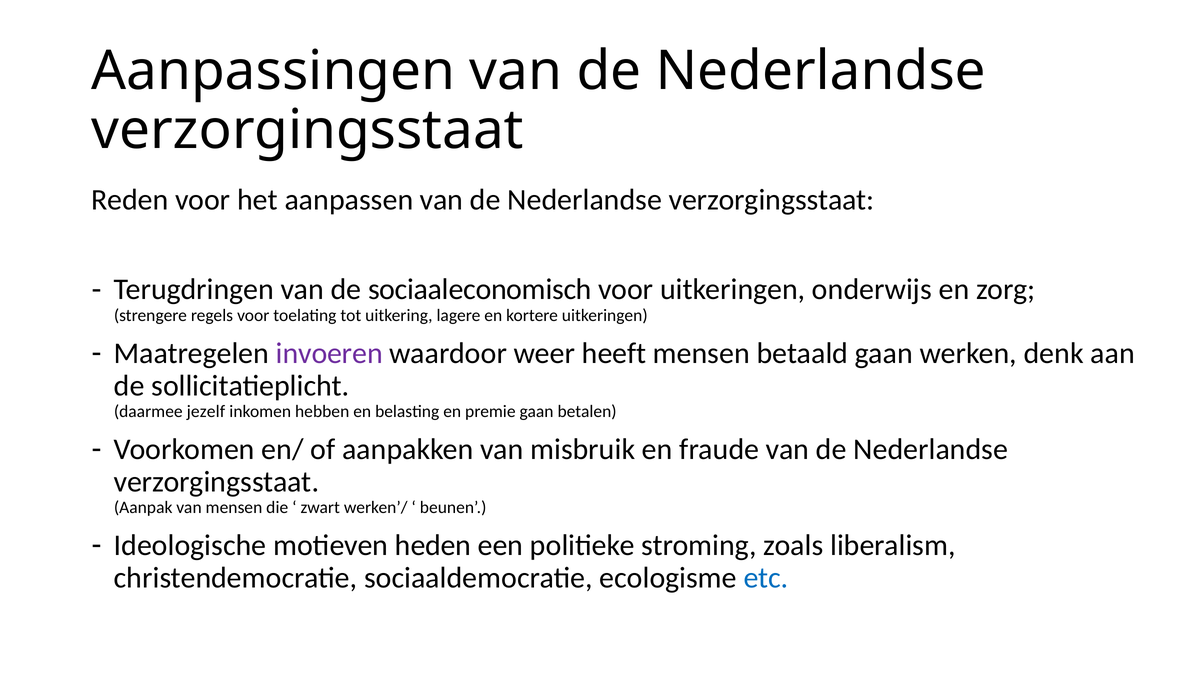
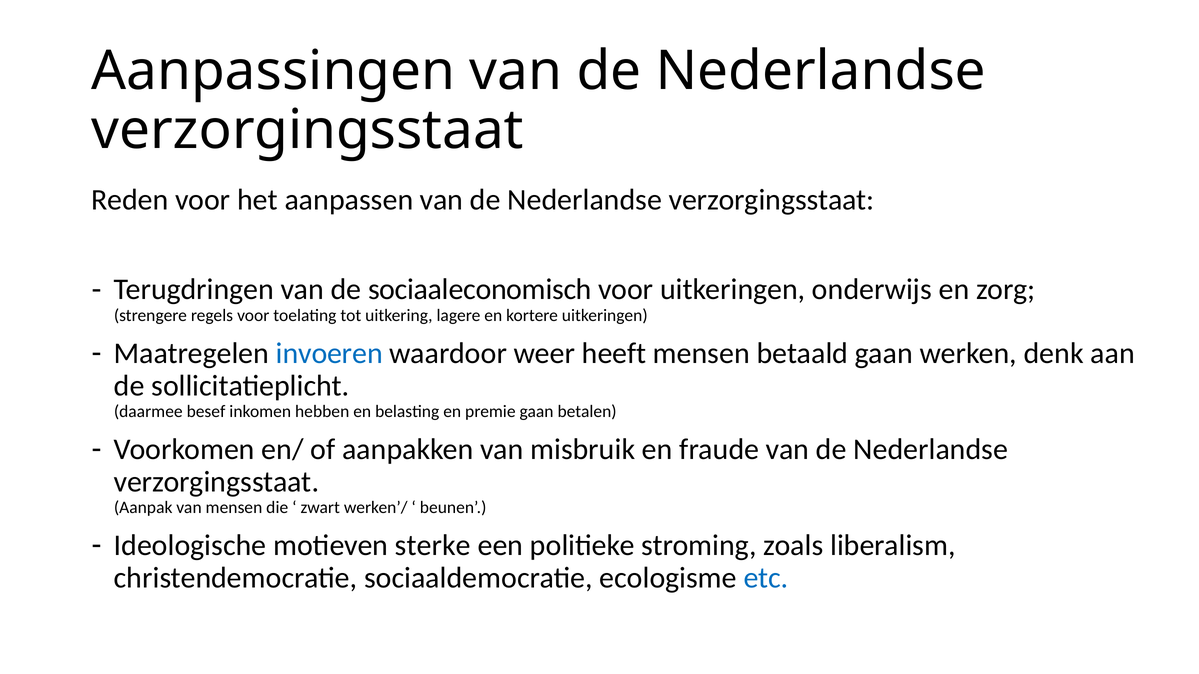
invoeren colour: purple -> blue
jezelf: jezelf -> besef
heden: heden -> sterke
